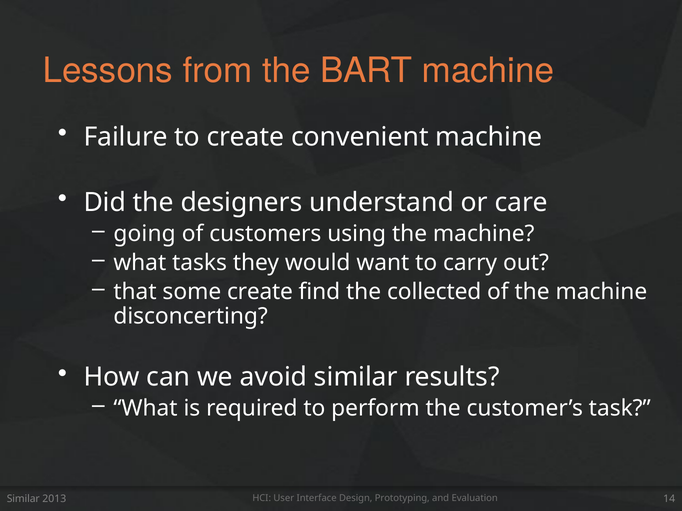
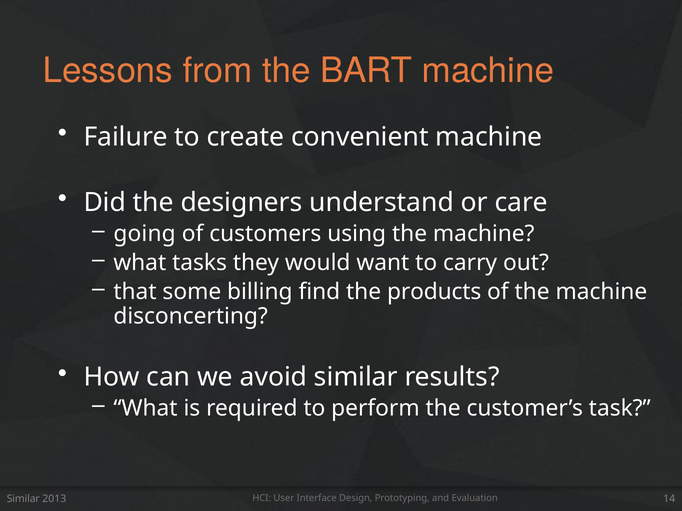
some create: create -> billing
collected: collected -> products
